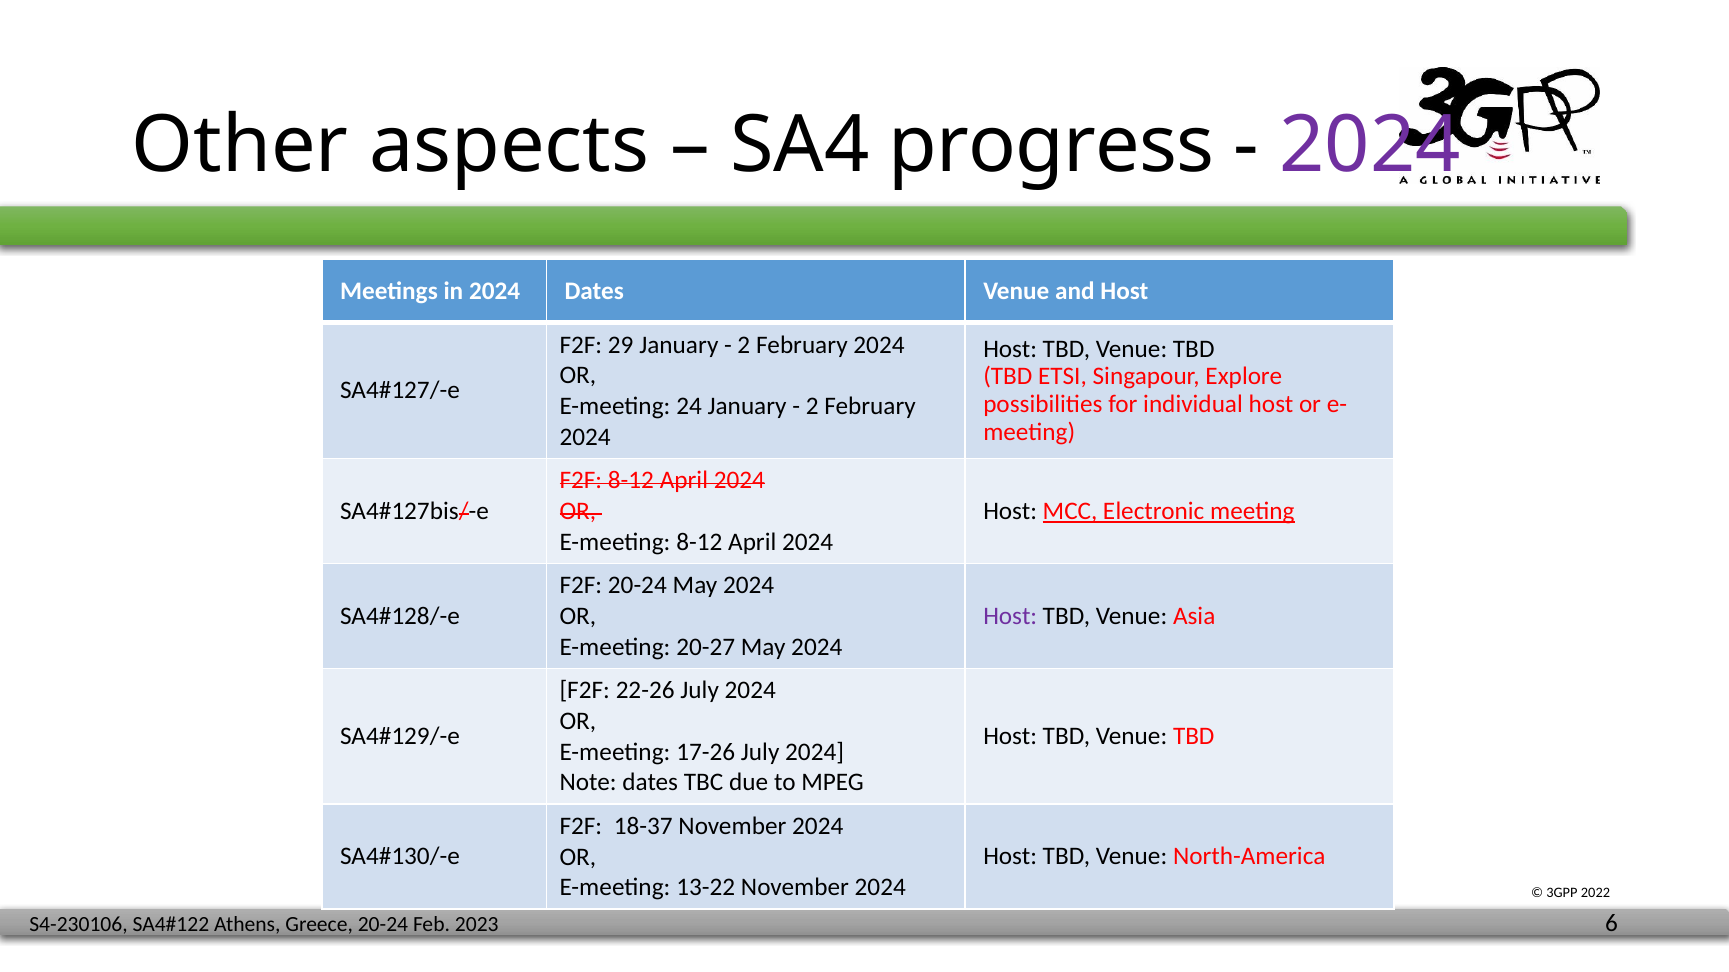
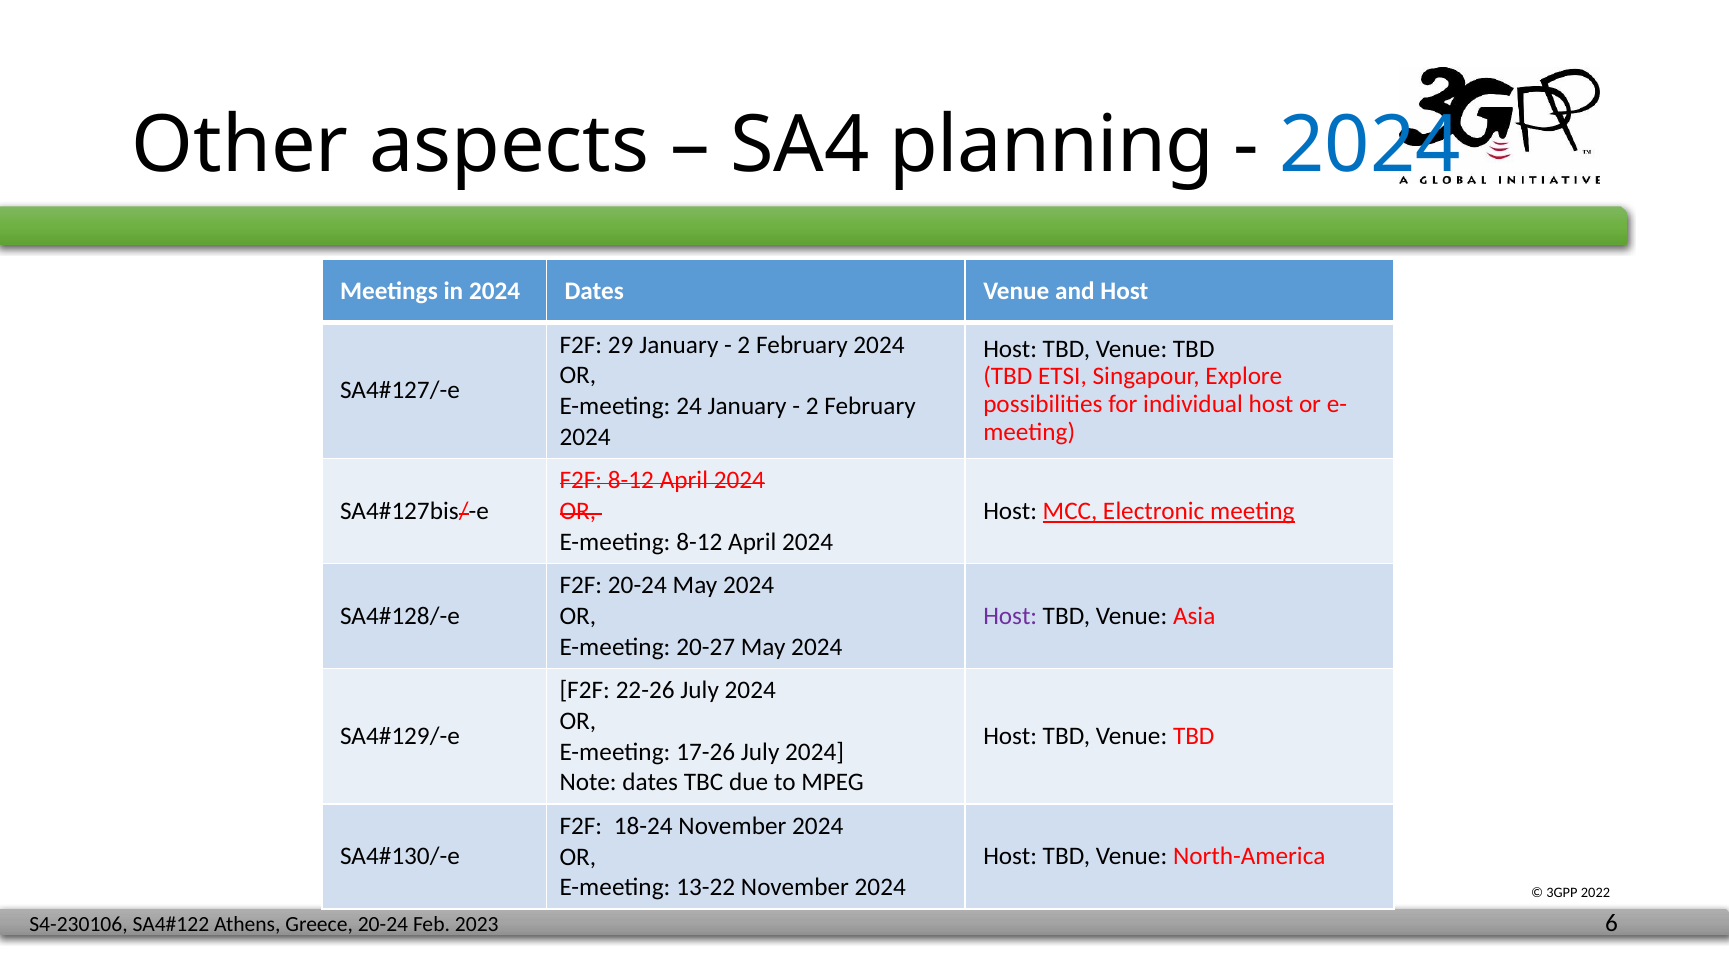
progress: progress -> planning
2024 at (1370, 145) colour: purple -> blue
18-37: 18-37 -> 18-24
